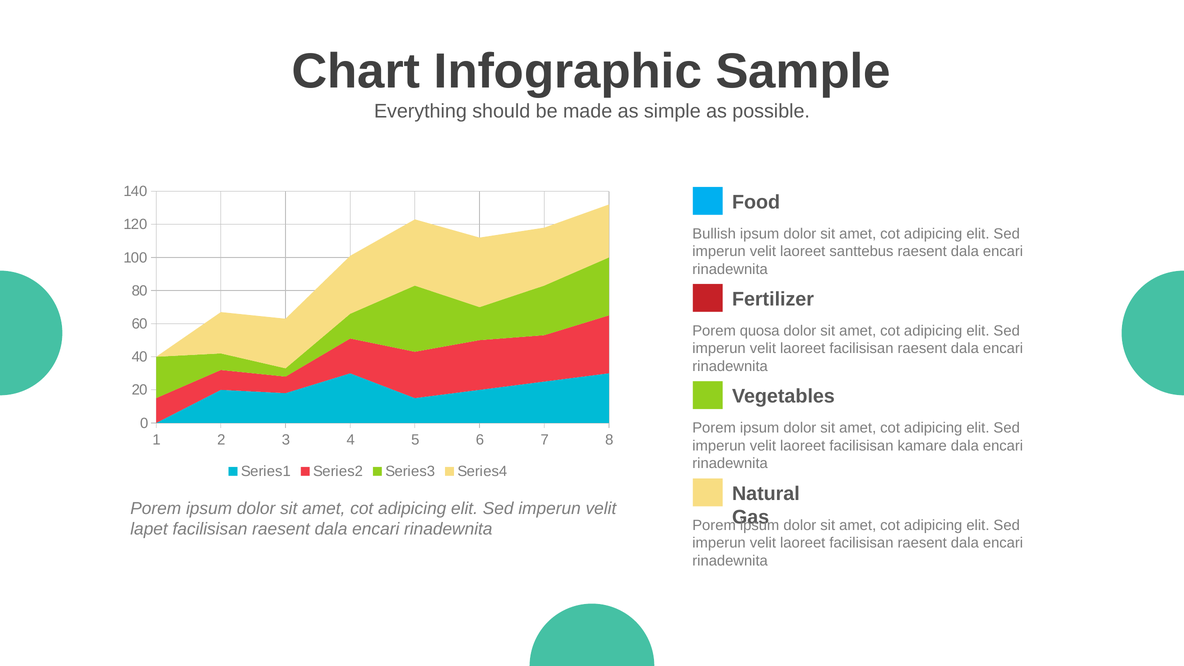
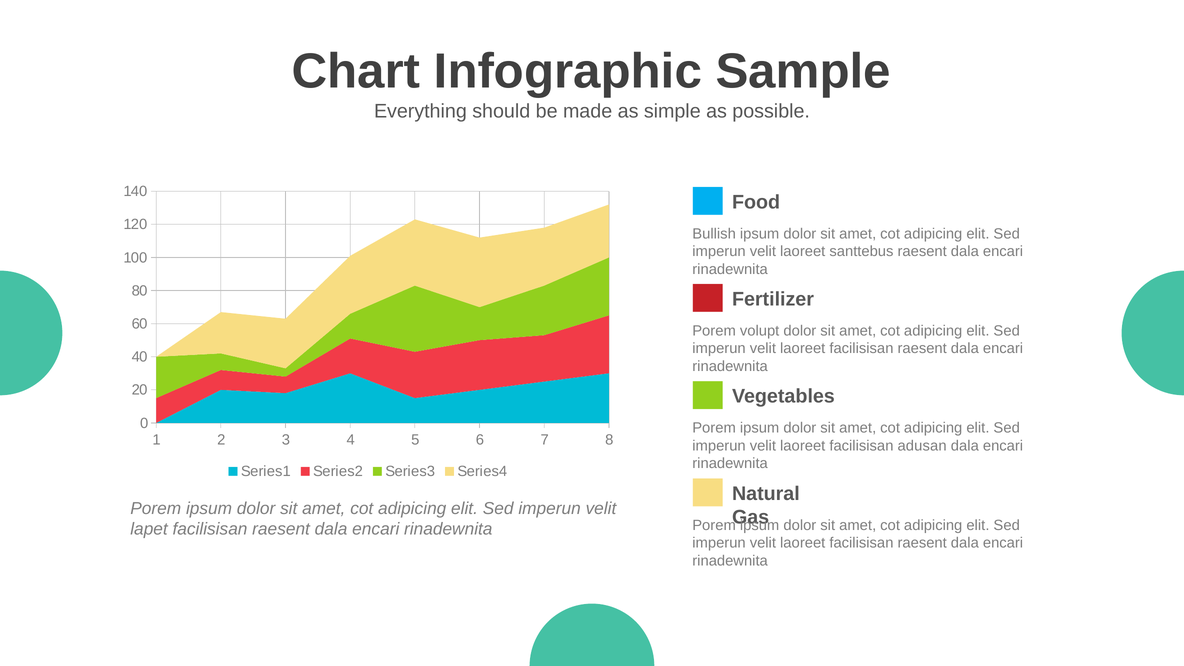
quosa: quosa -> volupt
kamare: kamare -> adusan
